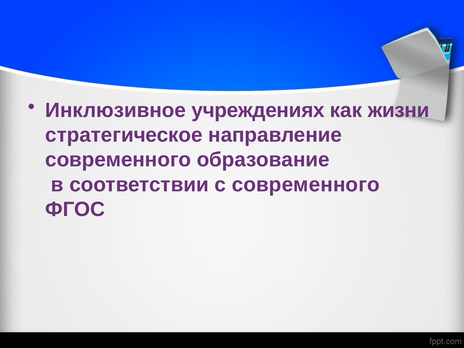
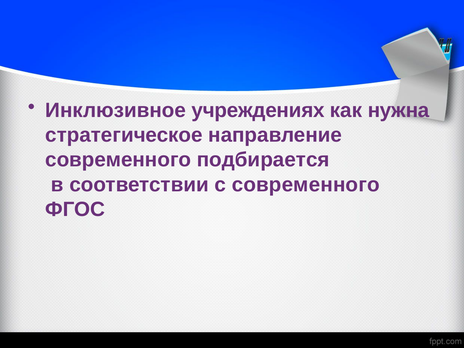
жизни: жизни -> нужна
образование: образование -> подбирается
